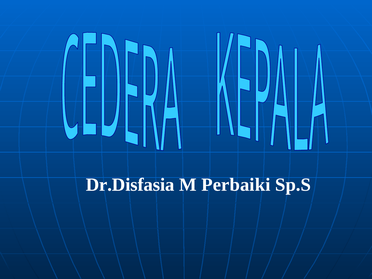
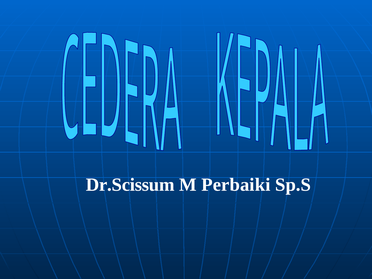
Dr.Disfasia: Dr.Disfasia -> Dr.Scissum
